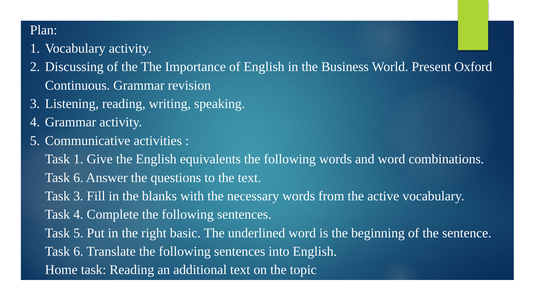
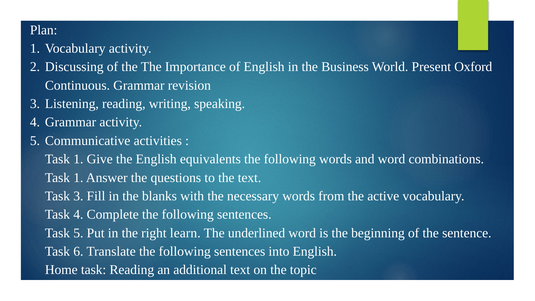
6 at (78, 178): 6 -> 1
basic: basic -> learn
